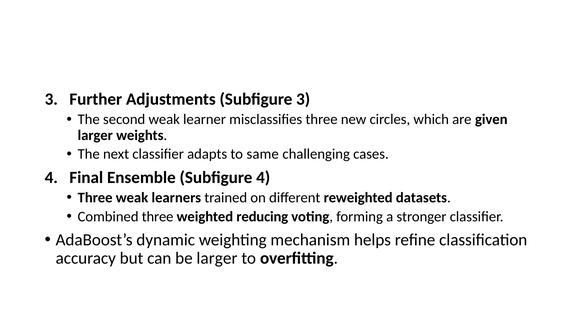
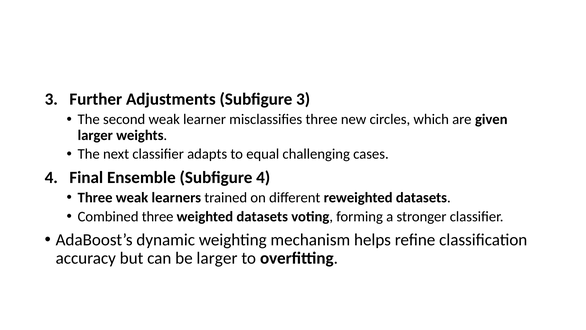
same: same -> equal
weighted reducing: reducing -> datasets
